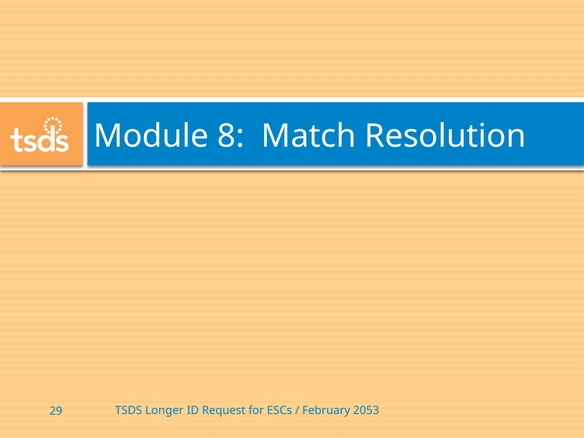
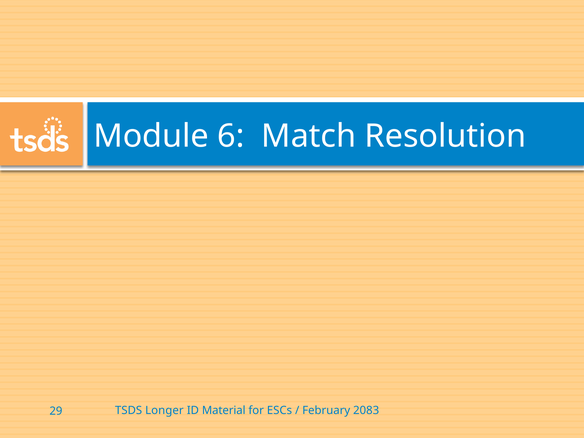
8: 8 -> 6
Request: Request -> Material
2053: 2053 -> 2083
